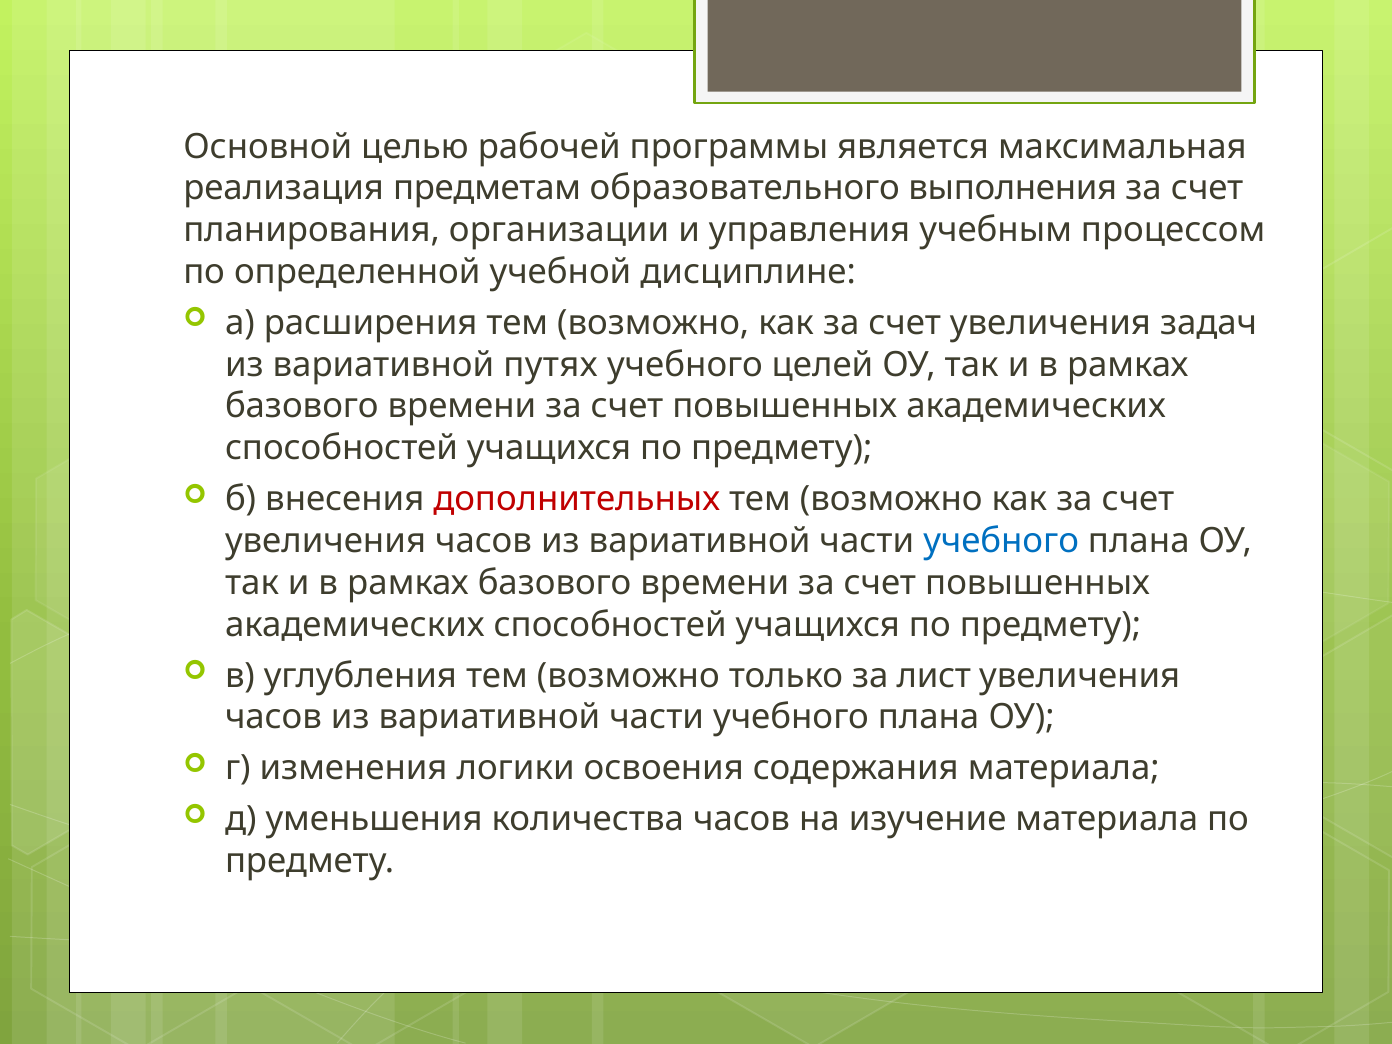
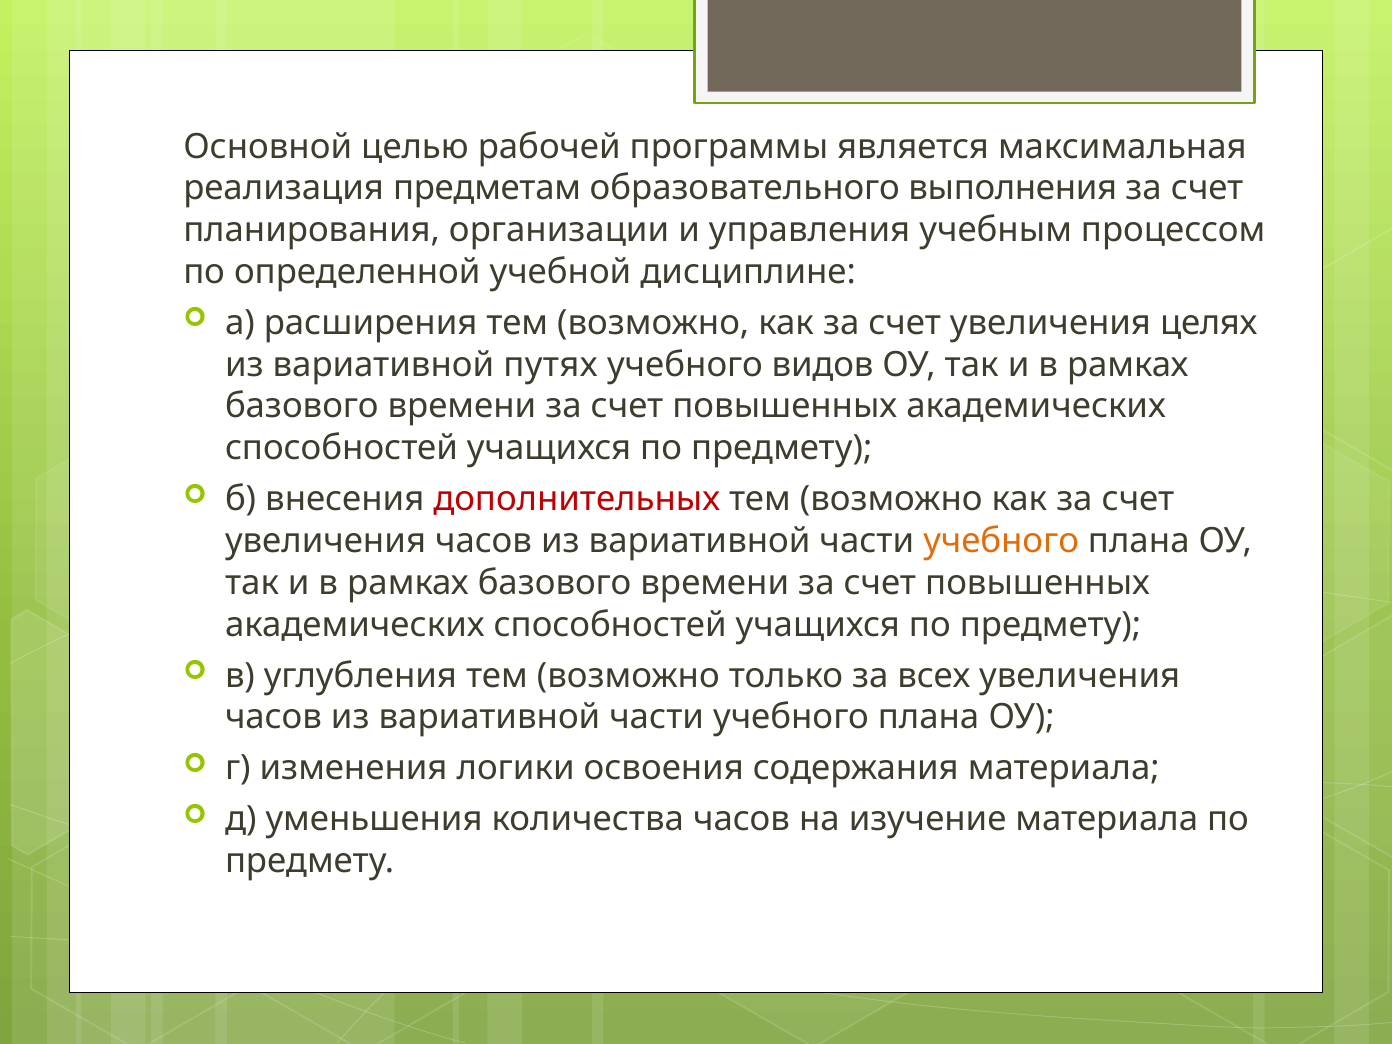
задач: задач -> целях
целей: целей -> видов
учебного at (1001, 541) colour: blue -> orange
лист: лист -> всех
